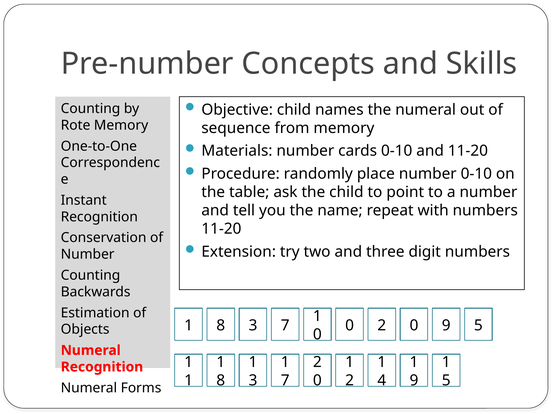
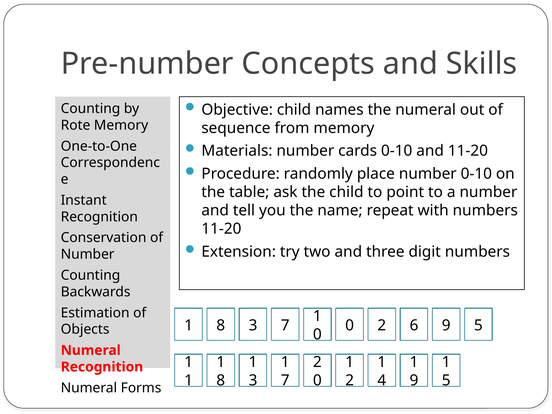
0 2 0: 0 -> 6
